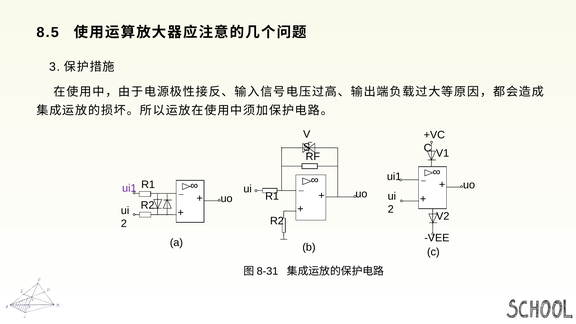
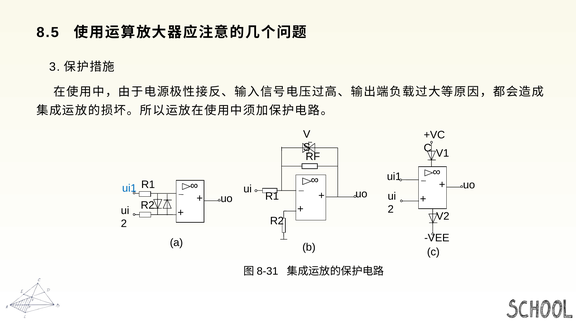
ui1 at (129, 188) colour: purple -> blue
